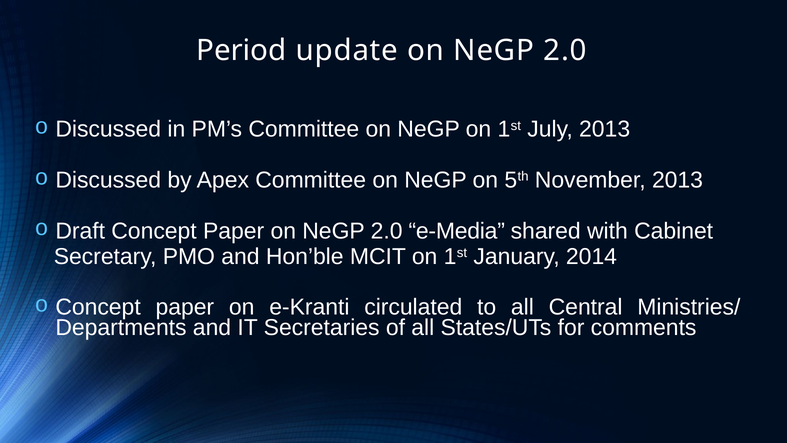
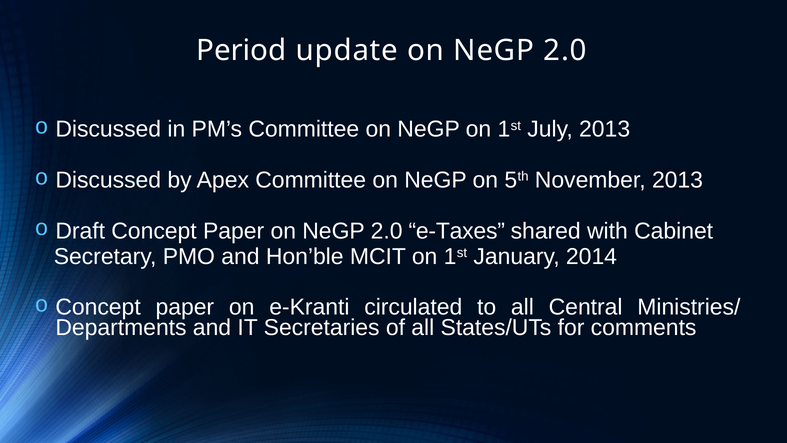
e-Media: e-Media -> e-Taxes
